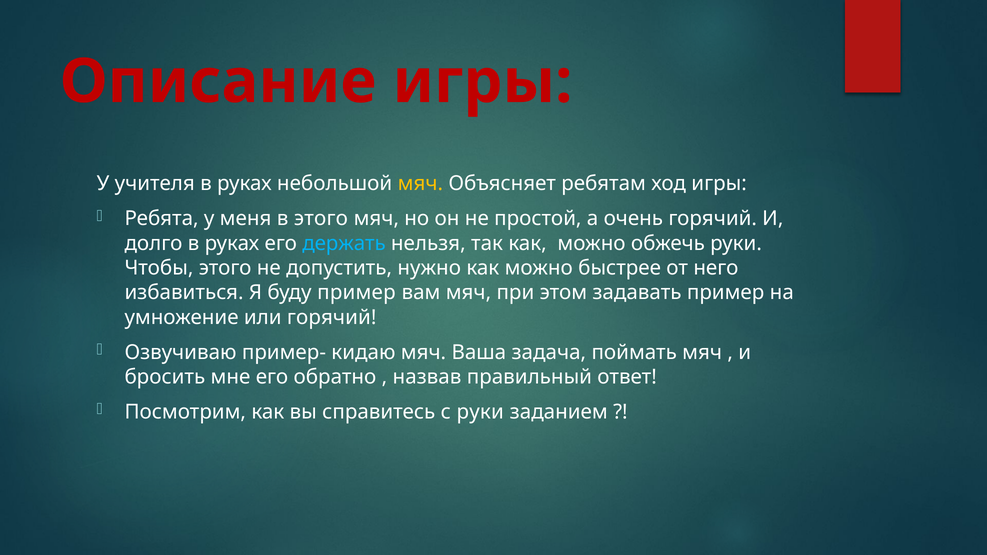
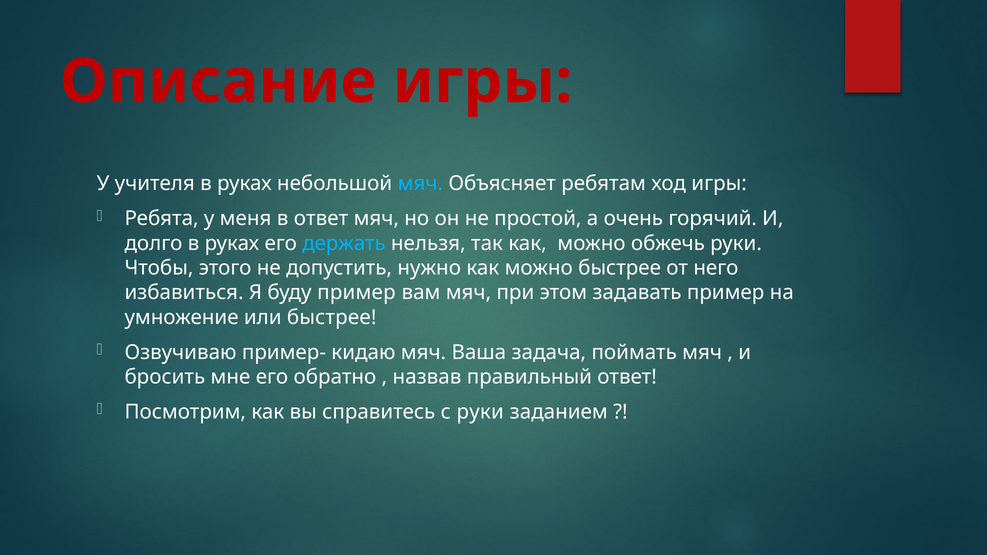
мяч at (420, 184) colour: yellow -> light blue
в этого: этого -> ответ
или горячий: горячий -> быстрее
